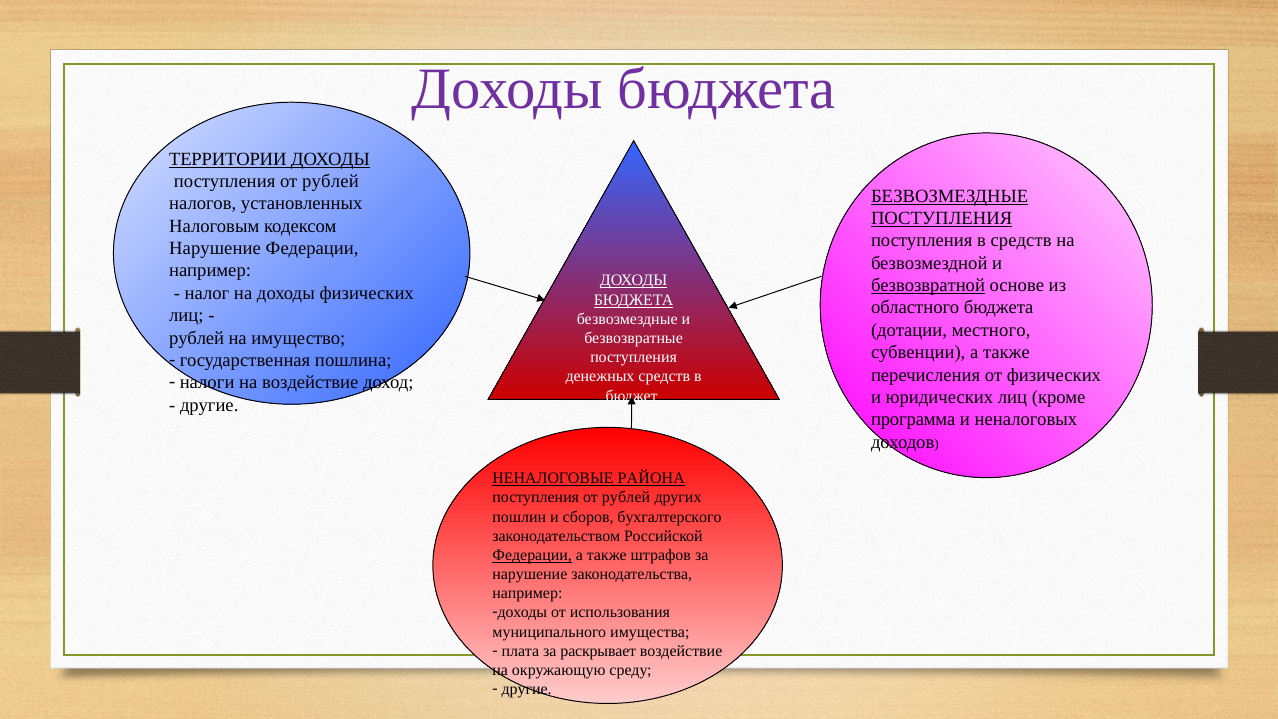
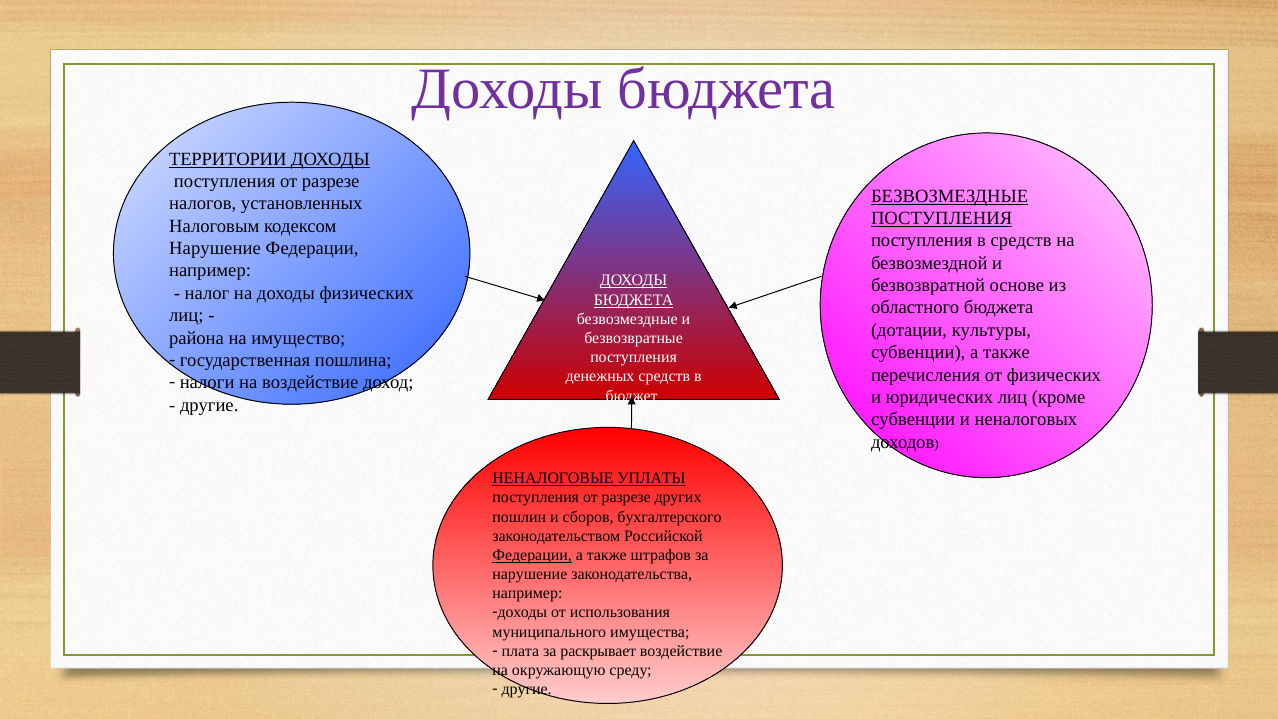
рублей at (330, 181): рублей -> разрезе
безвозвратной underline: present -> none
местного: местного -> культуры
рублей at (197, 338): рублей -> района
программа at (913, 420): программа -> субвенции
РАЙОНА: РАЙОНА -> УПЛАТЫ
рублей at (626, 498): рублей -> разрезе
